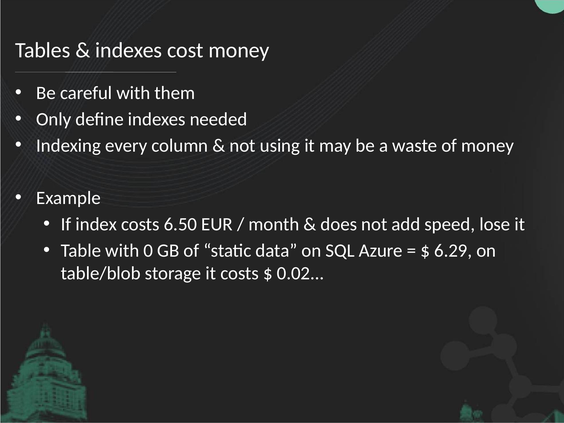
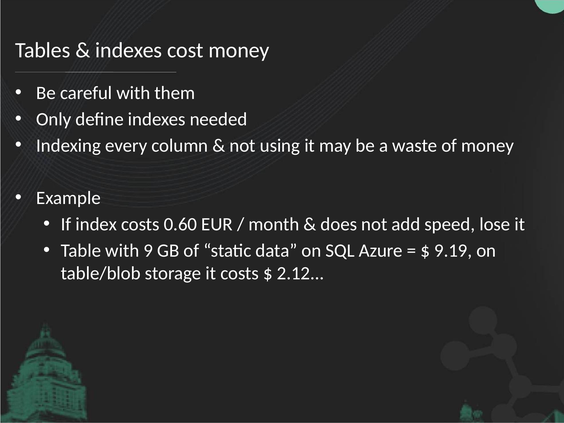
6.50: 6.50 -> 0.60
0: 0 -> 9
6.29: 6.29 -> 9.19
0.02: 0.02 -> 2.12
